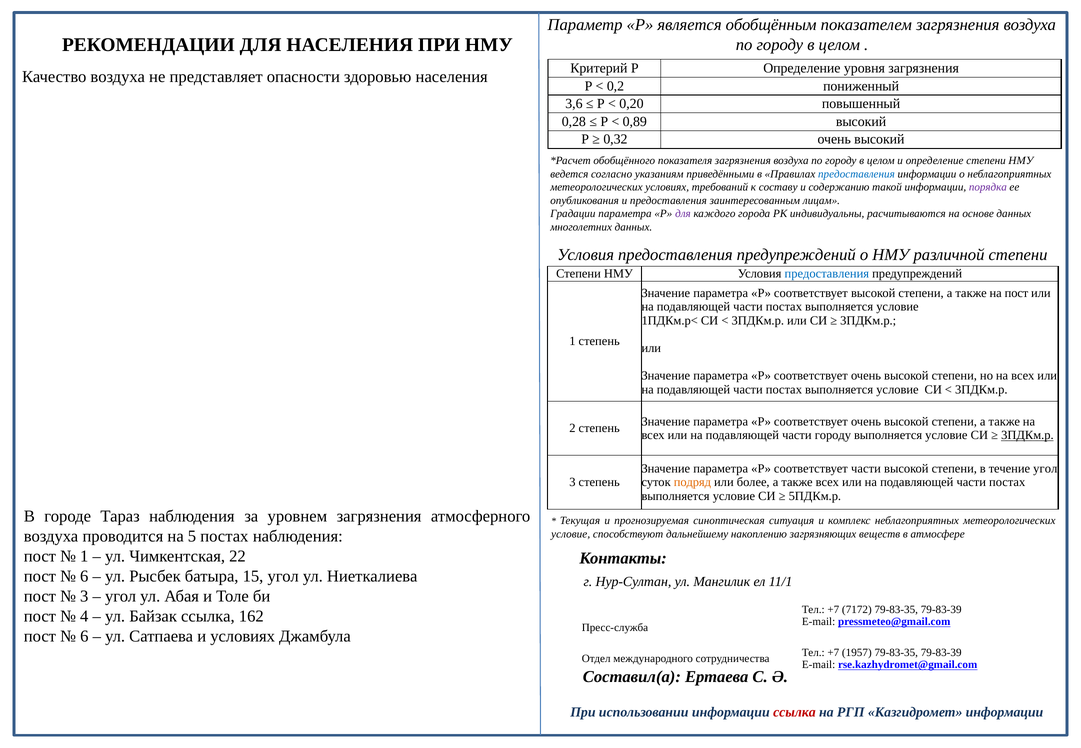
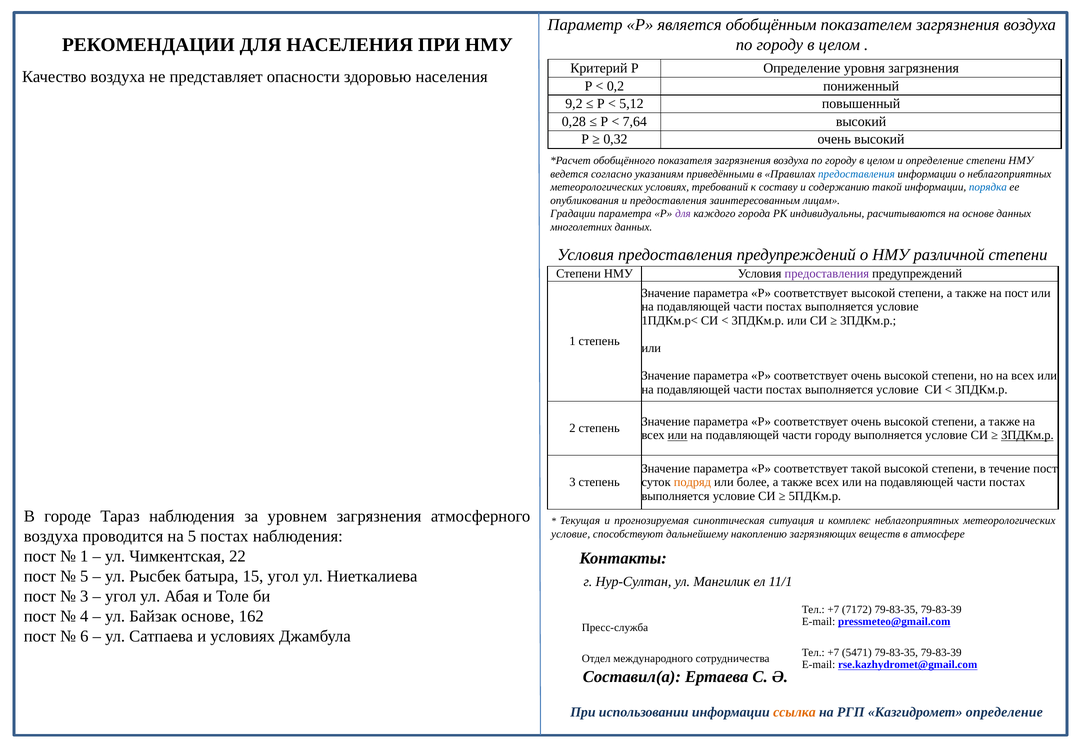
3,6: 3,6 -> 9,2
0,20: 0,20 -> 5,12
0,89: 0,89 -> 7,64
порядка colour: purple -> blue
предоставления at (827, 274) colour: blue -> purple
или at (677, 435) underline: none -> present
соответствует части: части -> такой
течение угол: угол -> пост
6 at (84, 576): 6 -> 5
Байзак ссылка: ссылка -> основе
1957: 1957 -> 5471
ссылка at (794, 713) colour: red -> orange
Казгидромет информации: информации -> определение
